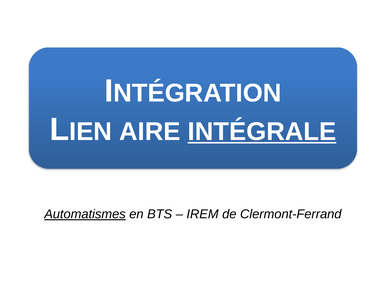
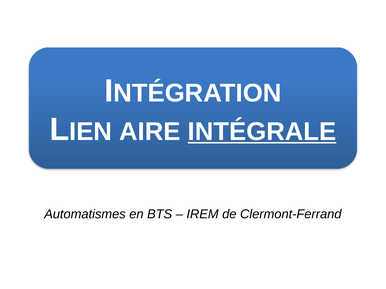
Automatismes underline: present -> none
